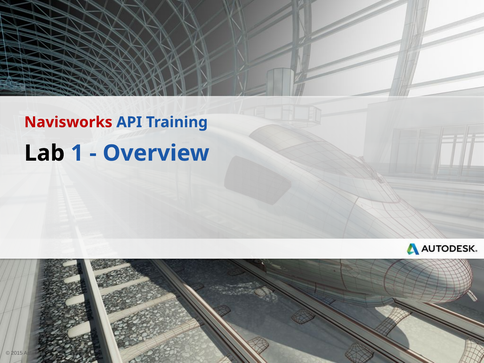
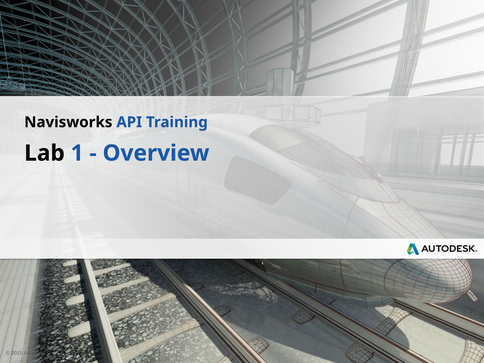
Navisworks colour: red -> black
